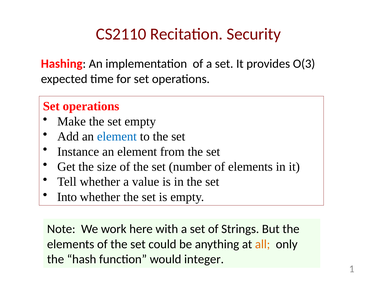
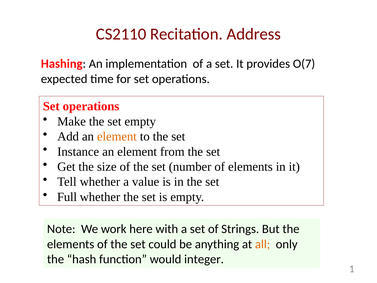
Security: Security -> Address
O(3: O(3 -> O(7
element at (117, 136) colour: blue -> orange
Into: Into -> Full
